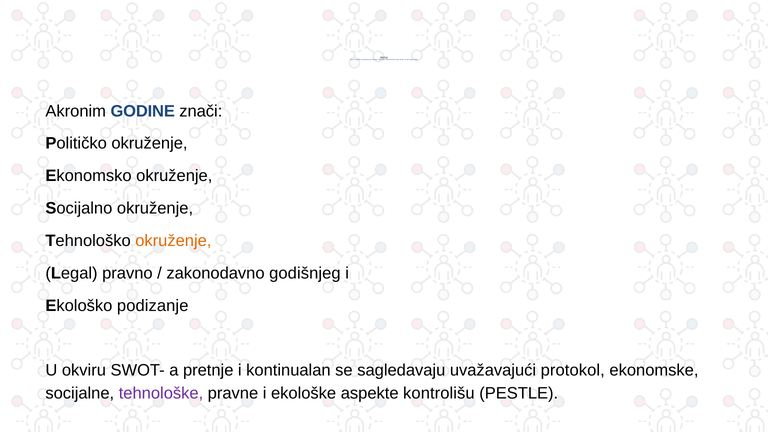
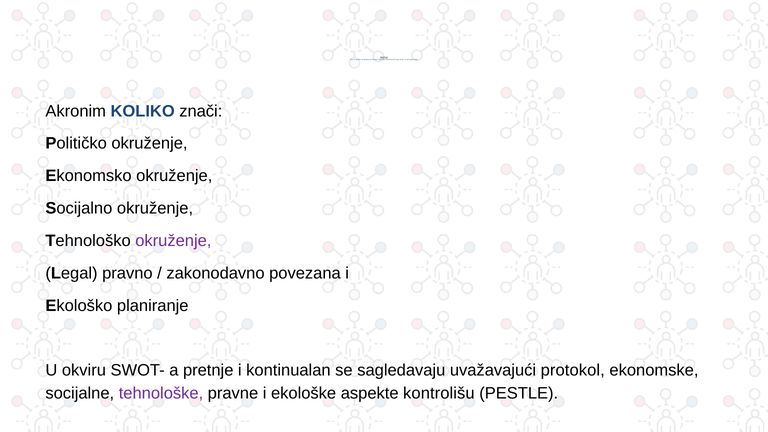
GODINE: GODINE -> KOLIKO
okruženje at (173, 241) colour: orange -> purple
godišnjeg: godišnjeg -> povezana
podizanje: podizanje -> planiranje
